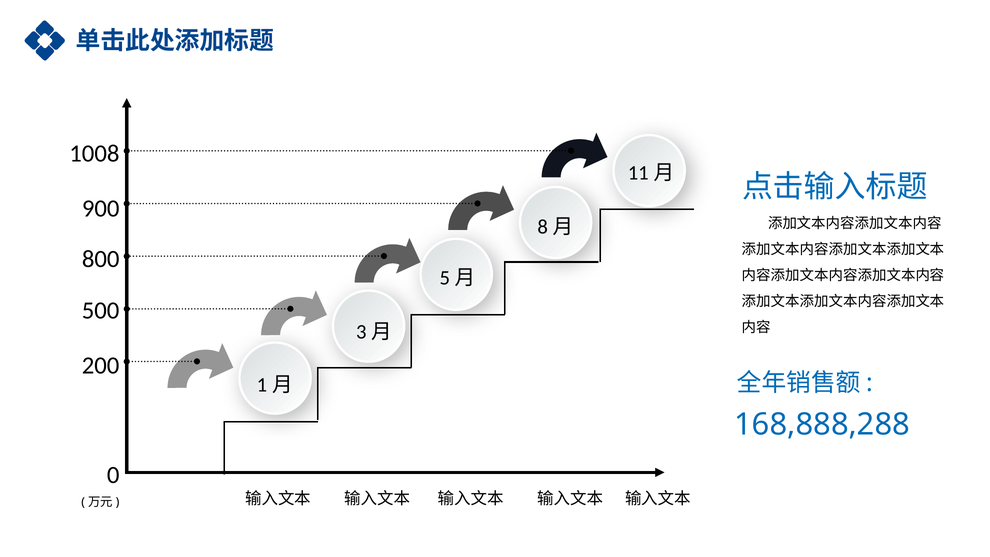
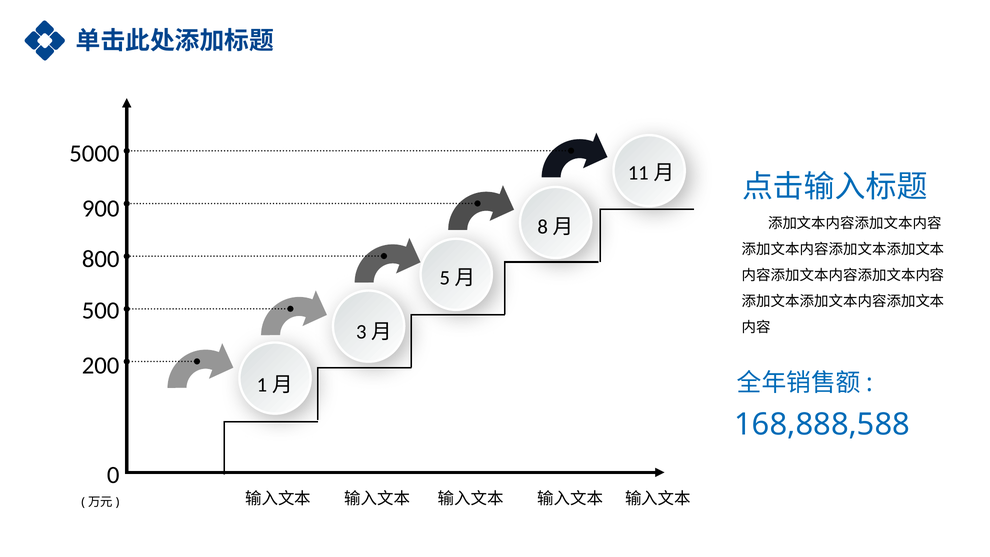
1008: 1008 -> 5000
168,888,288: 168,888,288 -> 168,888,588
